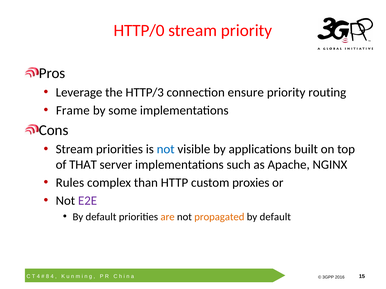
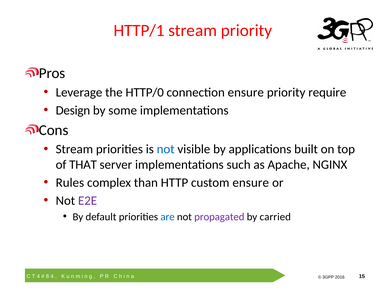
HTTP/0: HTTP/0 -> HTTP/1
HTTP/3: HTTP/3 -> HTTP/0
routing: routing -> require
Frame: Frame -> Design
custom proxies: proxies -> ensure
are colour: orange -> blue
propagated colour: orange -> purple
default at (275, 217): default -> carried
